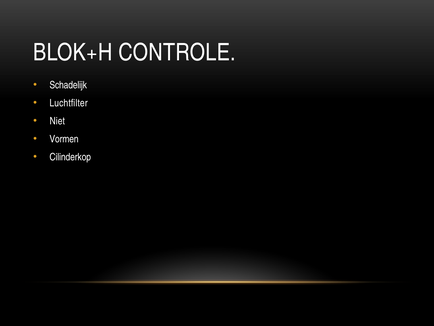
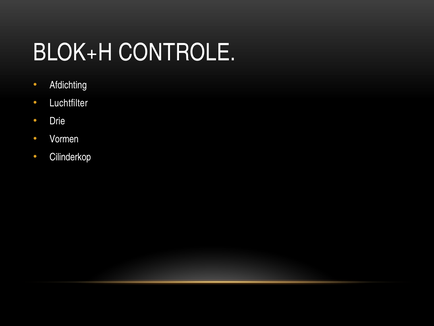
Schadelijk: Schadelijk -> Afdichting
Niet: Niet -> Drie
